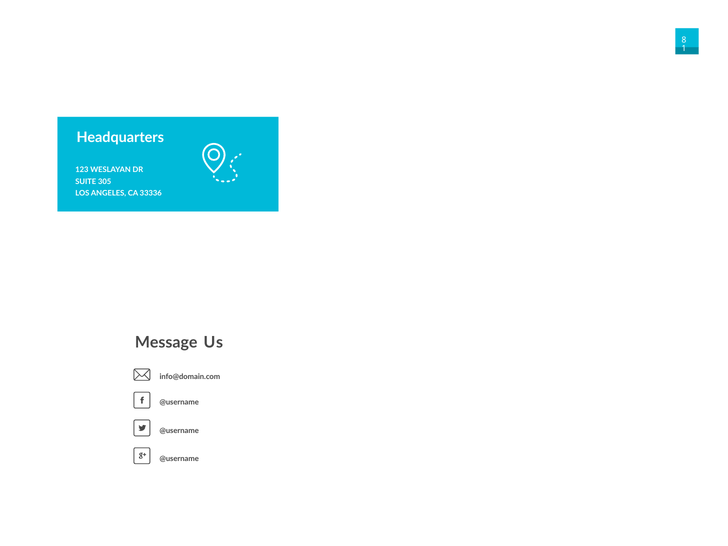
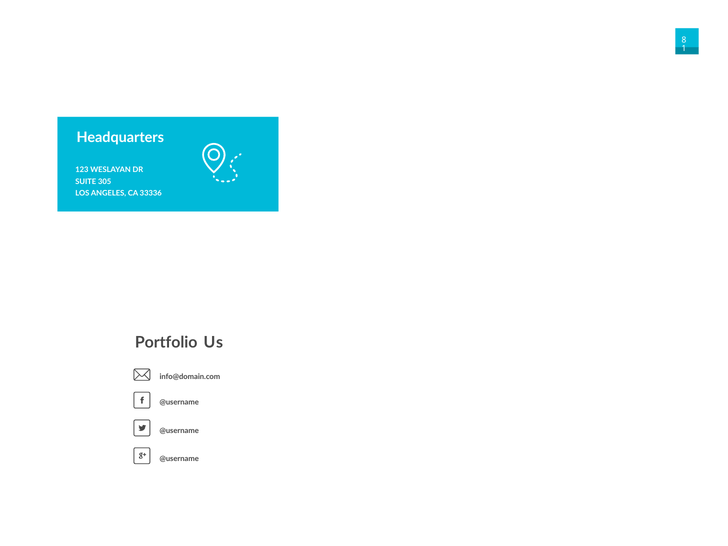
Message: Message -> Portfolio
